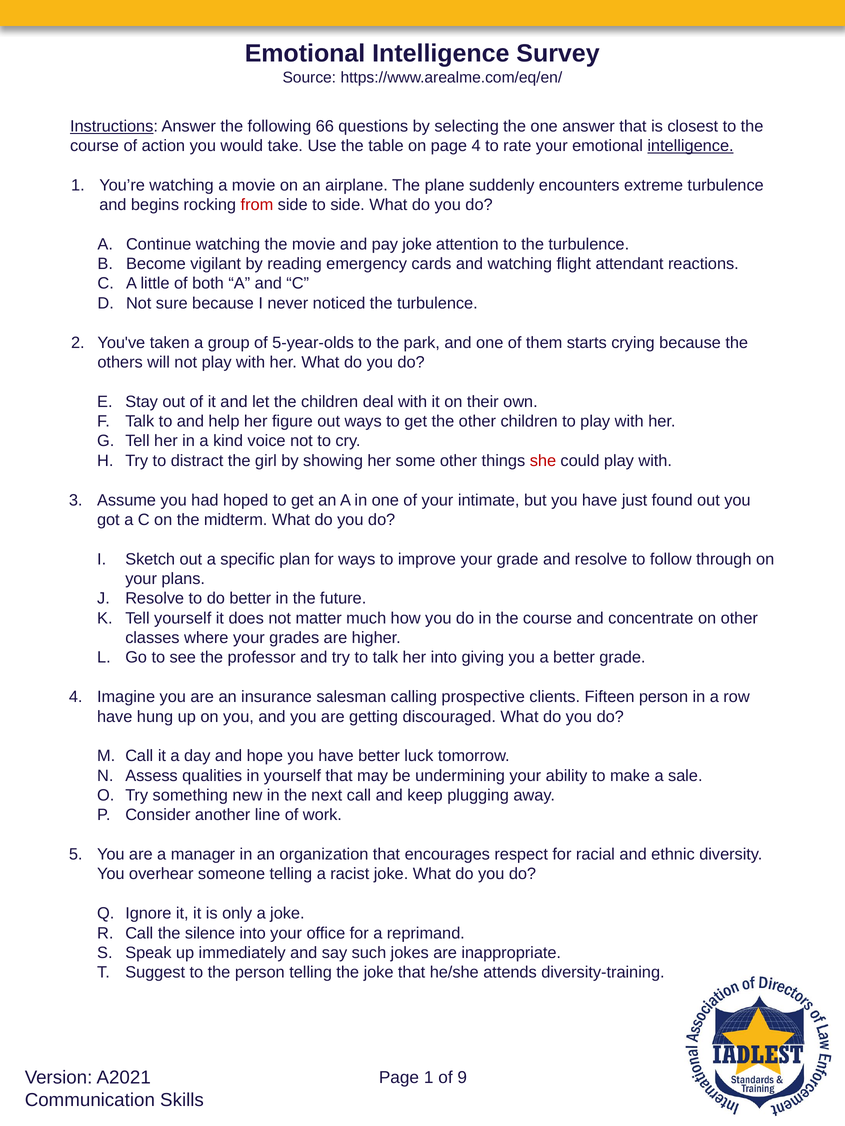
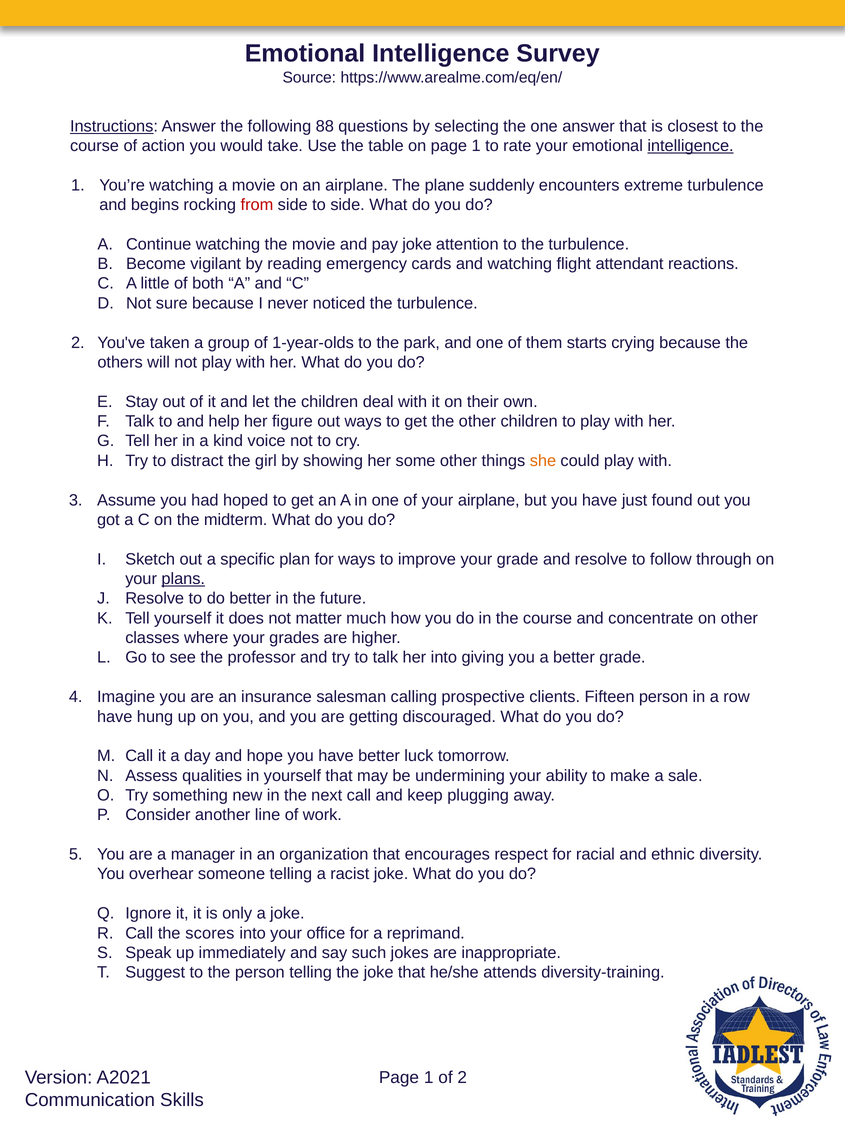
66: 66 -> 88
on page 4: 4 -> 1
5-year-olds: 5-year-olds -> 1-year-olds
she colour: red -> orange
your intimate: intimate -> airplane
plans underline: none -> present
silence: silence -> scores
of 9: 9 -> 2
